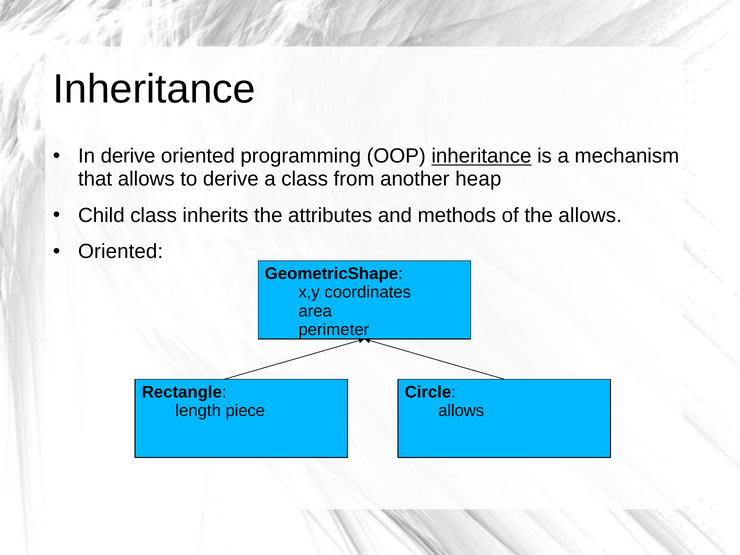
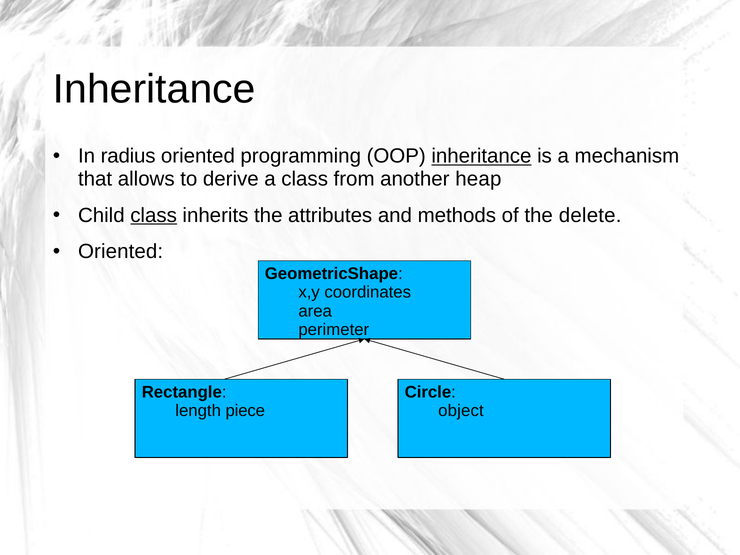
In derive: derive -> radius
class at (154, 215) underline: none -> present
the allows: allows -> delete
allows at (461, 411): allows -> object
